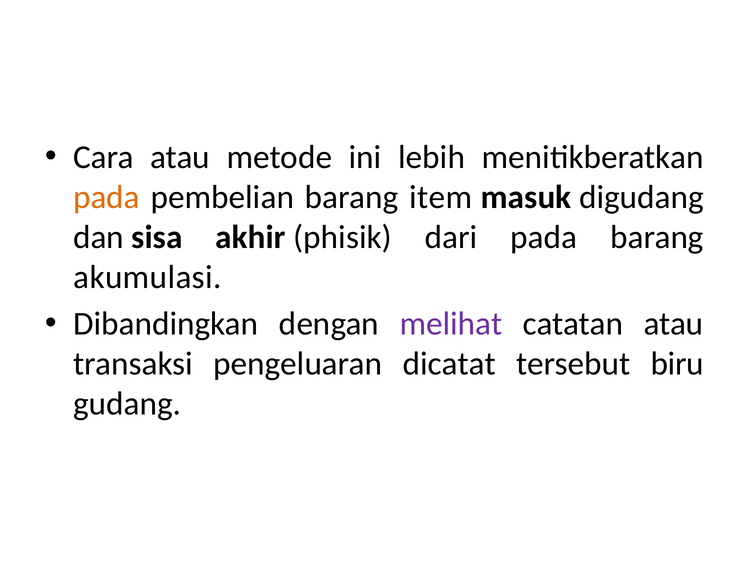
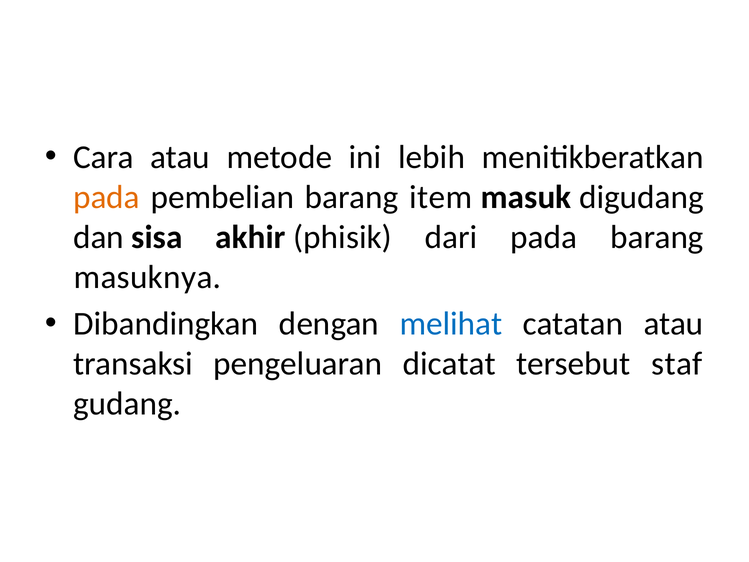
akumulasi: akumulasi -> masuknya
melihat colour: purple -> blue
biru: biru -> staf
